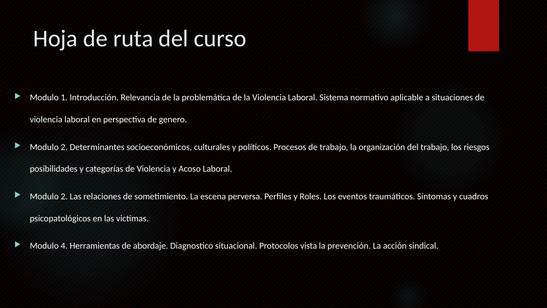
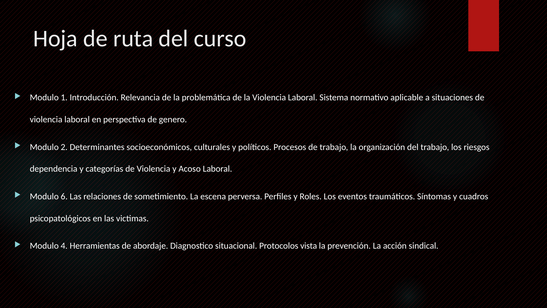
posibilidades: posibilidades -> dependencia
2 at (64, 196): 2 -> 6
